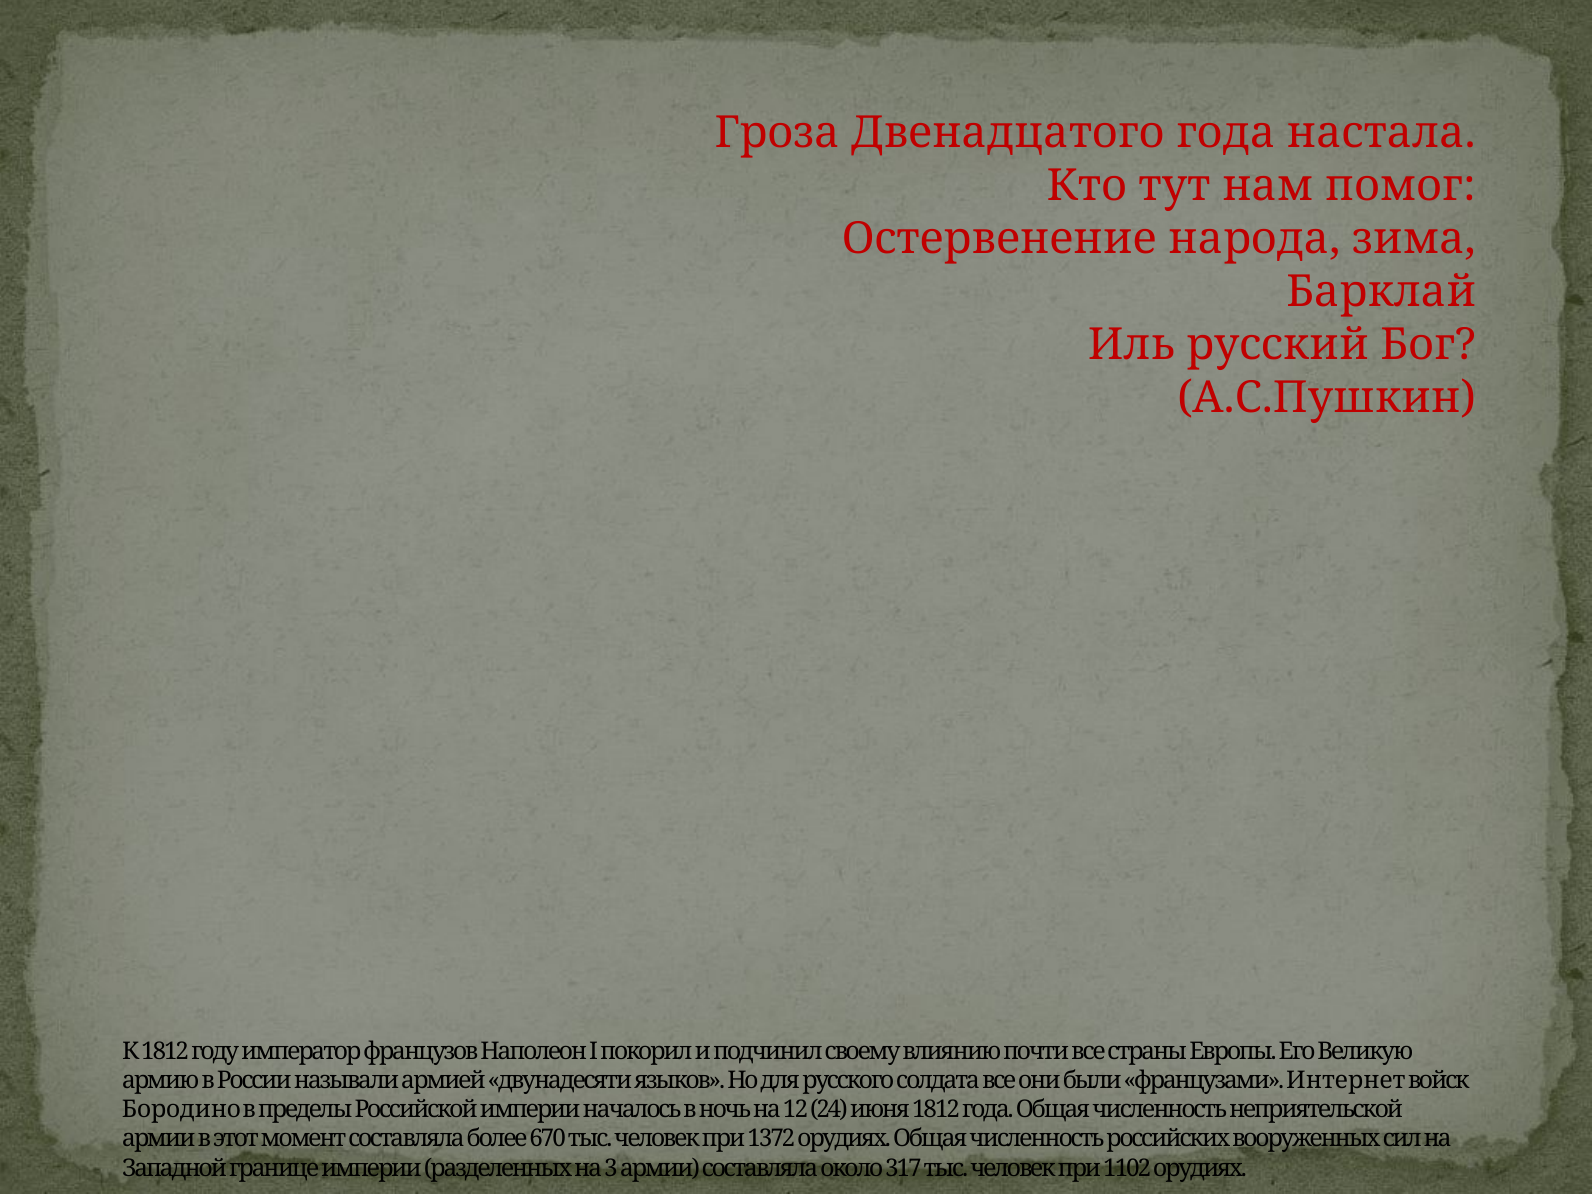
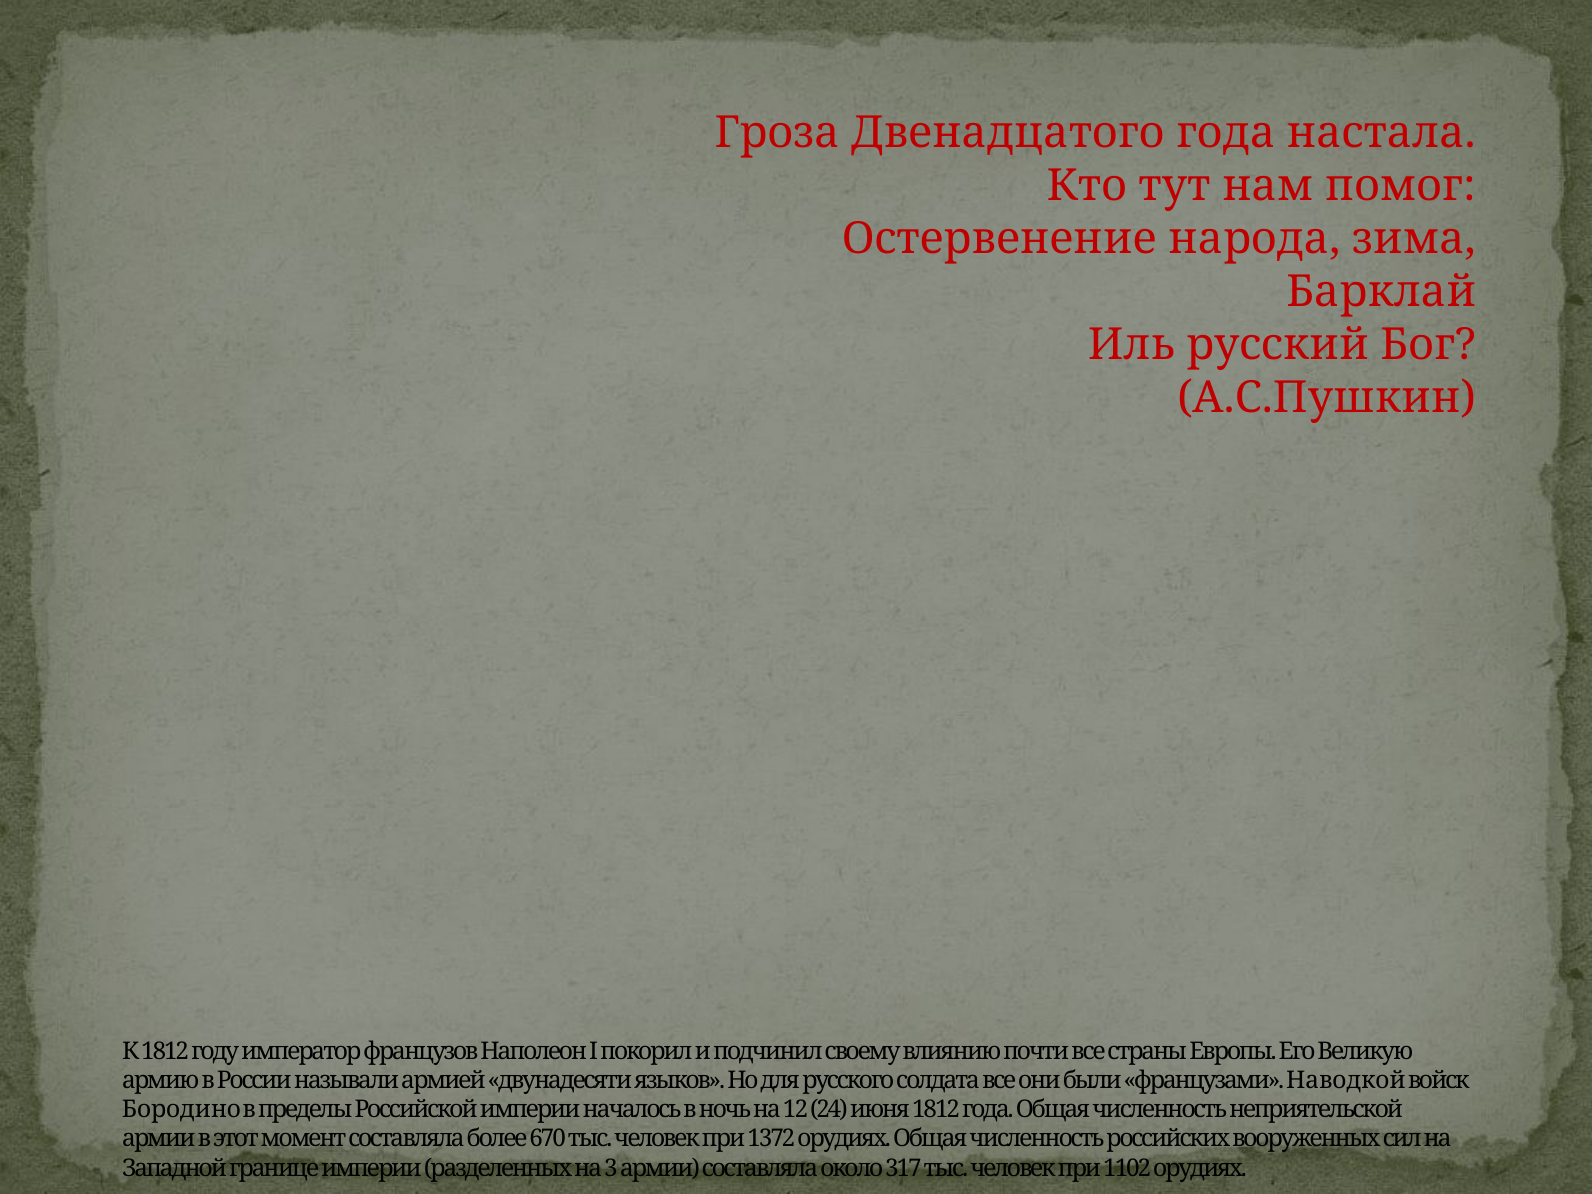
Интернет: Интернет -> Наводкой
